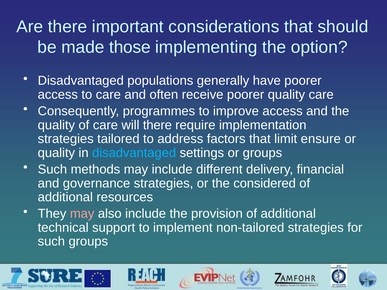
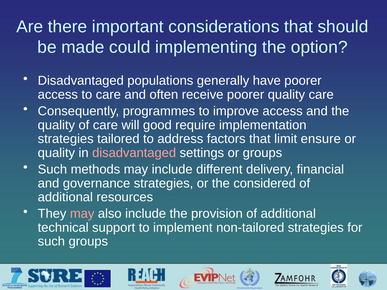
those: those -> could
will there: there -> good
disadvantaged at (134, 153) colour: light blue -> pink
